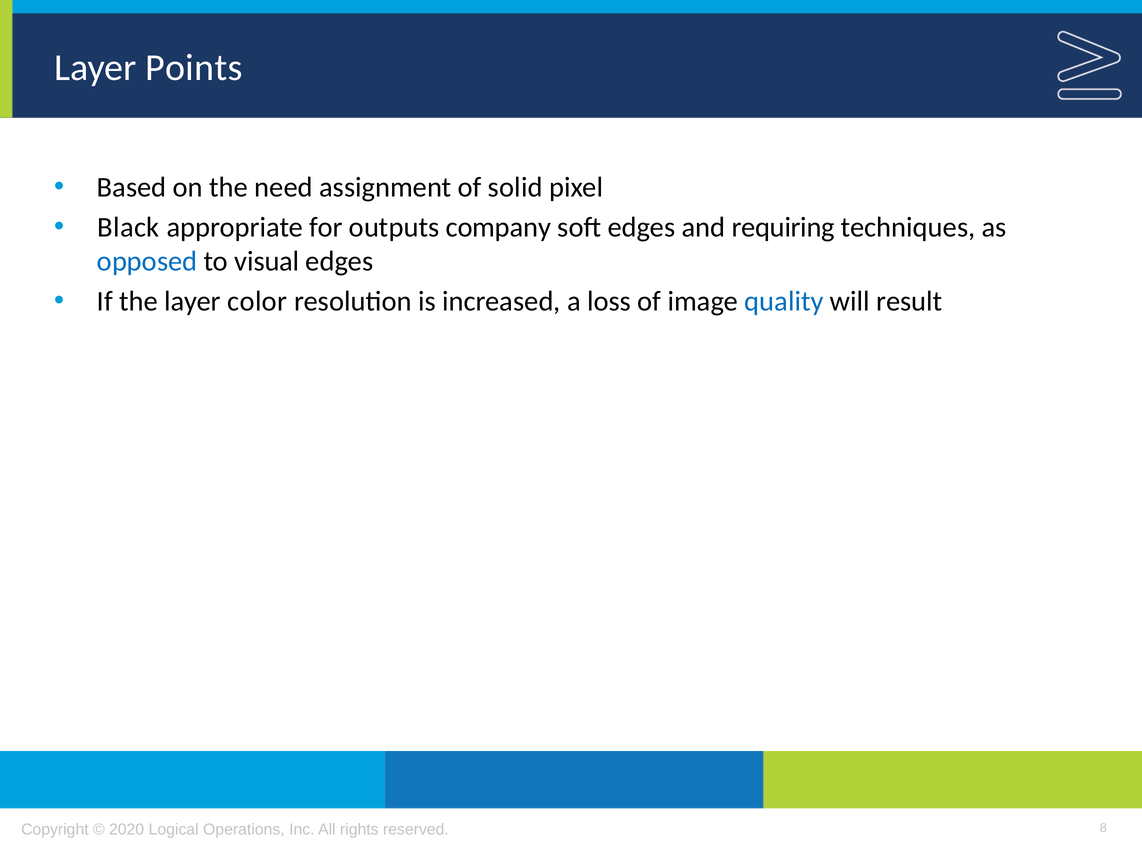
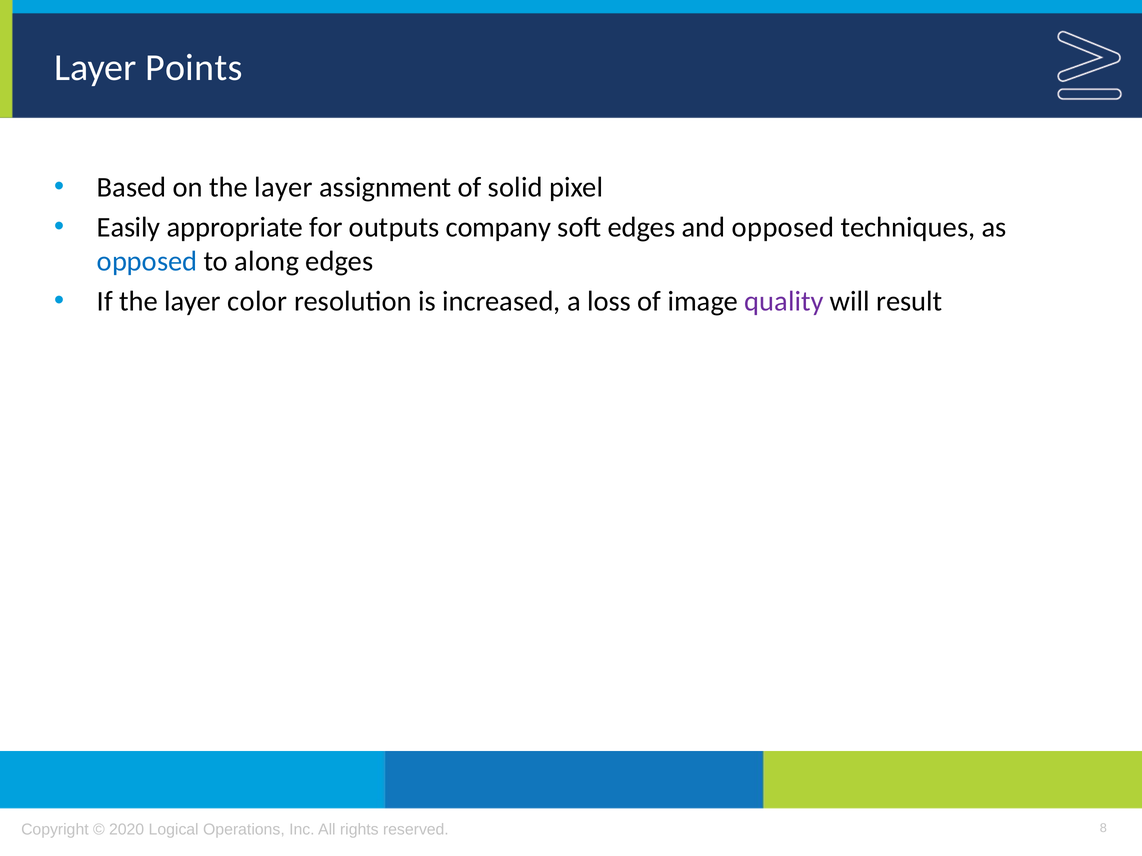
on the need: need -> layer
Black: Black -> Easily
and requiring: requiring -> opposed
visual: visual -> along
quality colour: blue -> purple
